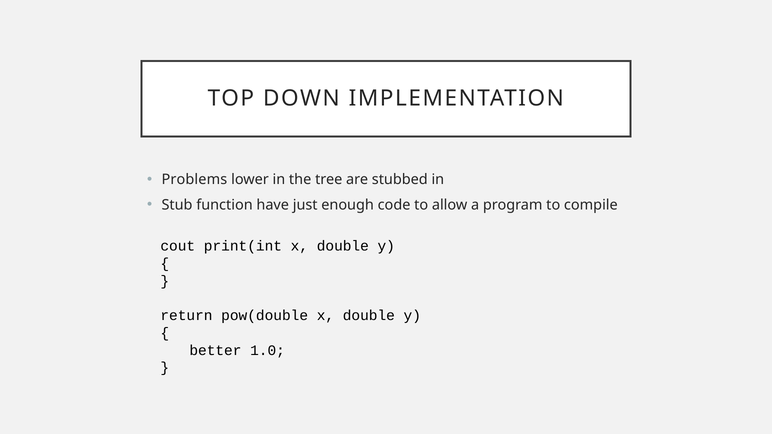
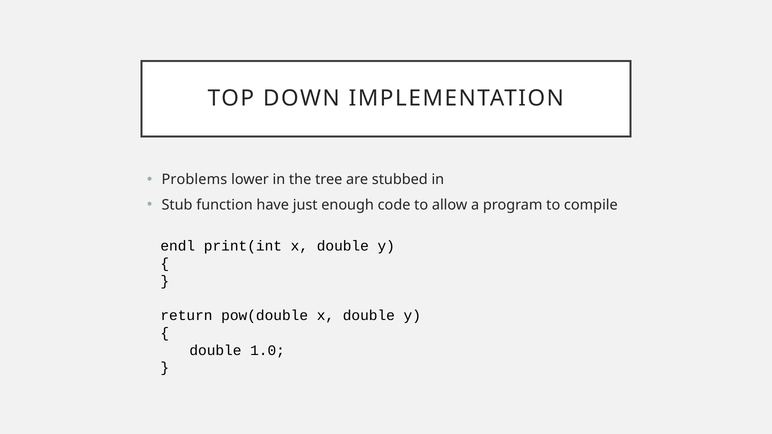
cout: cout -> endl
better at (215, 350): better -> double
